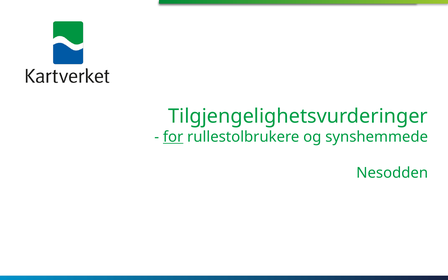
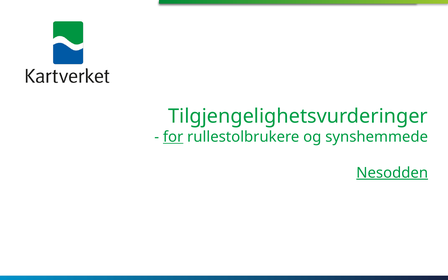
Nesodden underline: none -> present
